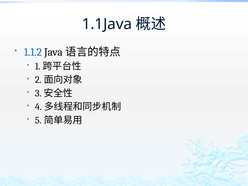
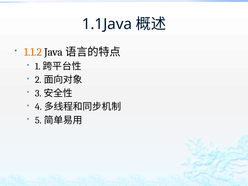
1.1.2 colour: blue -> orange
